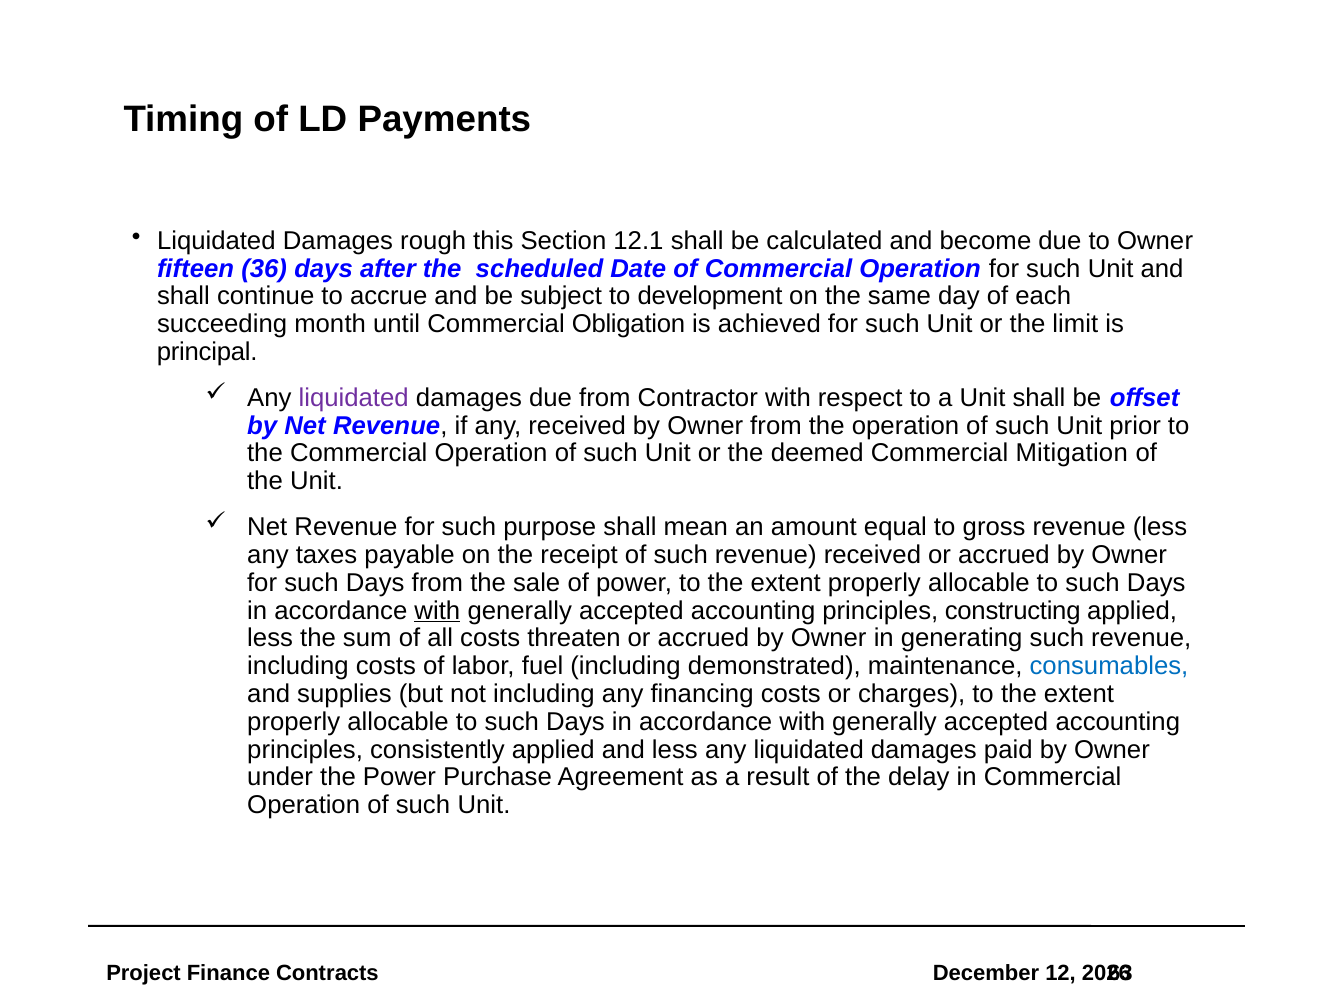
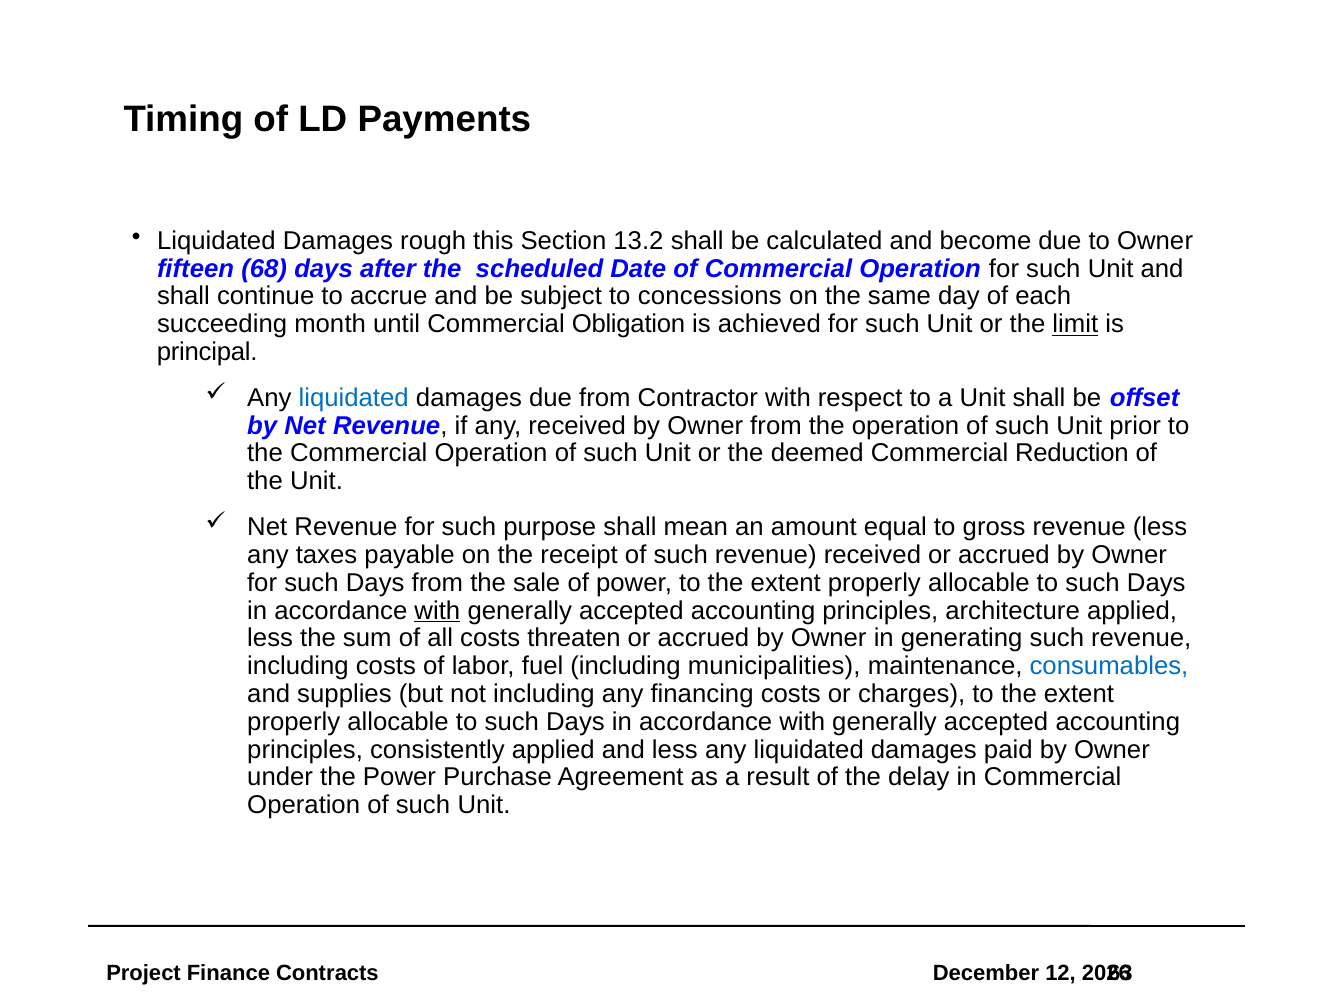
12.1: 12.1 -> 13.2
36: 36 -> 68
development: development -> concessions
limit underline: none -> present
liquidated at (354, 398) colour: purple -> blue
Mitigation: Mitigation -> Reduction
constructing: constructing -> architecture
demonstrated: demonstrated -> municipalities
